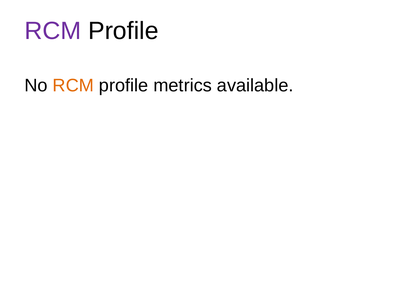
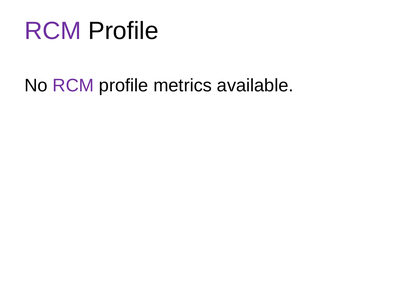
RCM at (73, 86) colour: orange -> purple
